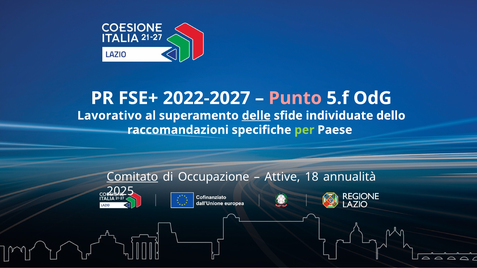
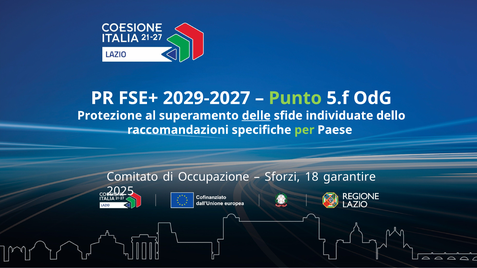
2022-2027: 2022-2027 -> 2029-2027
Punto colour: pink -> light green
Lavorativo: Lavorativo -> Protezione
Comitato underline: present -> none
Attive: Attive -> Sforzi
annualità: annualità -> garantire
